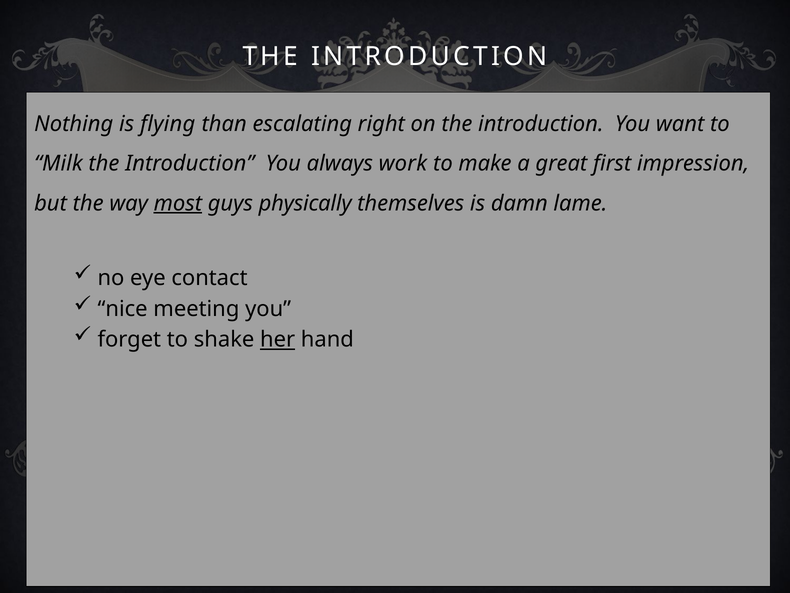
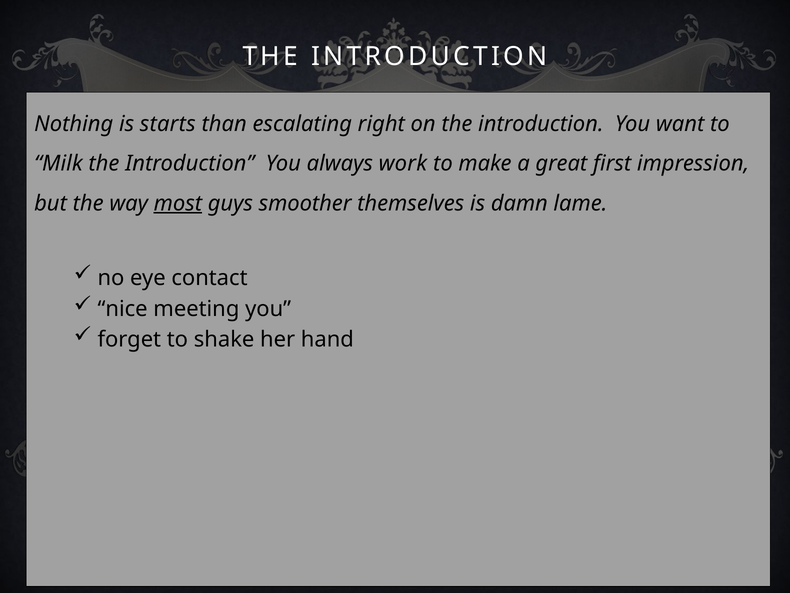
flying: flying -> starts
physically: physically -> smoother
her underline: present -> none
